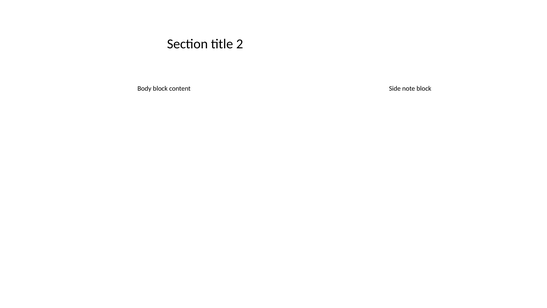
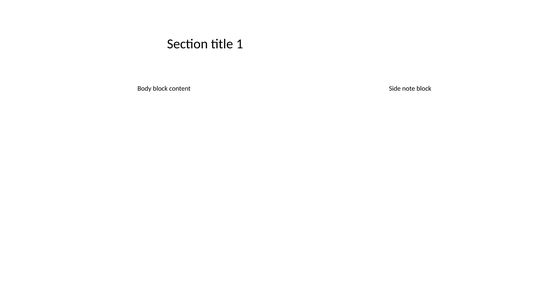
2: 2 -> 1
